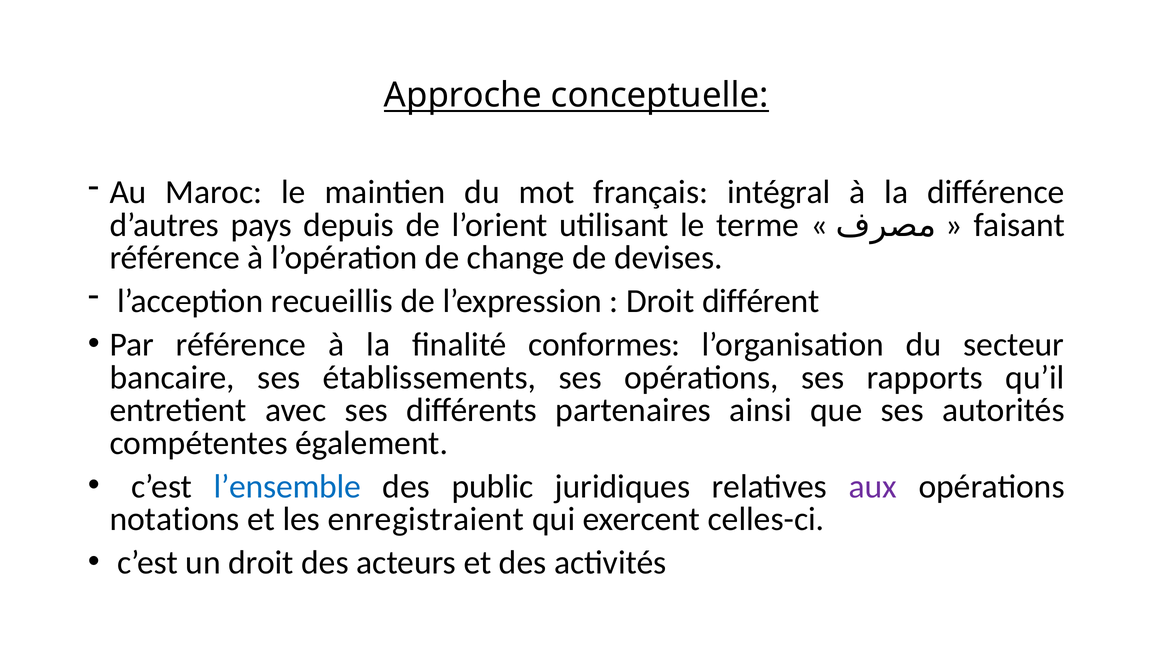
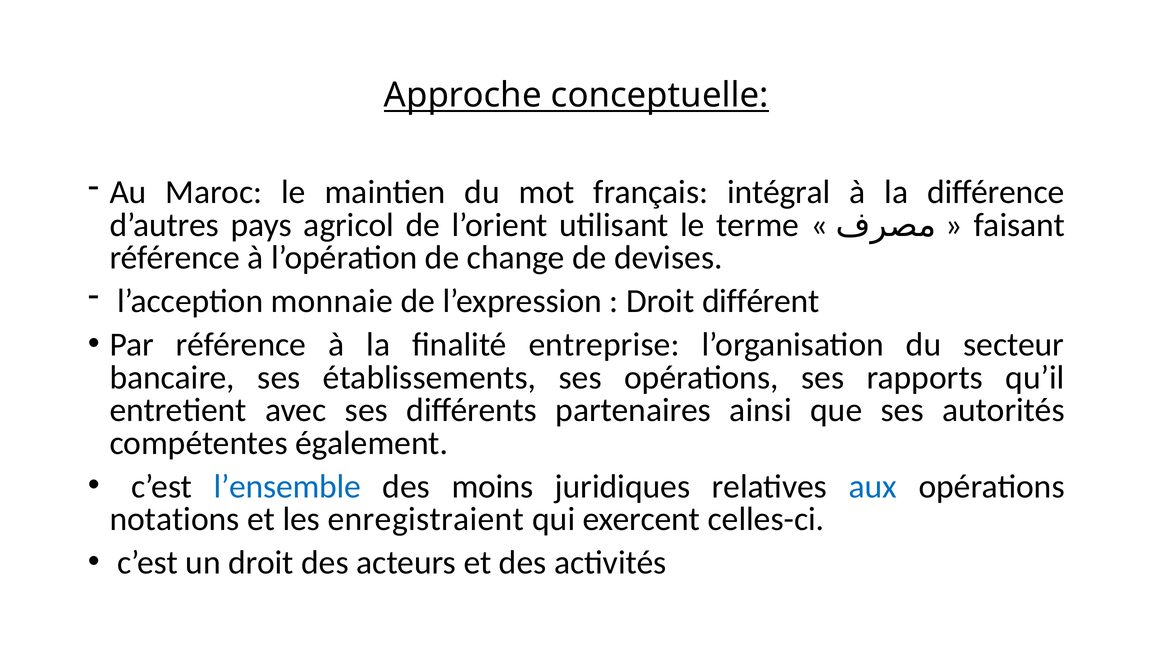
depuis: depuis -> agricol
recueillis: recueillis -> monnaie
conformes: conformes -> entreprise
public: public -> moins
aux colour: purple -> blue
